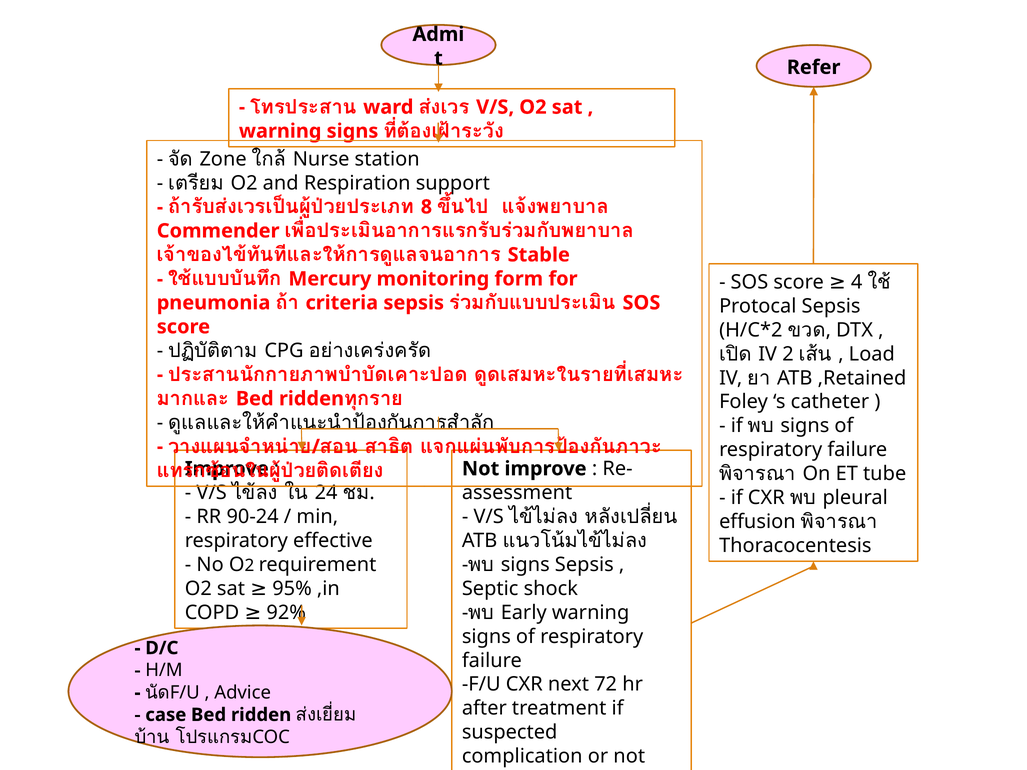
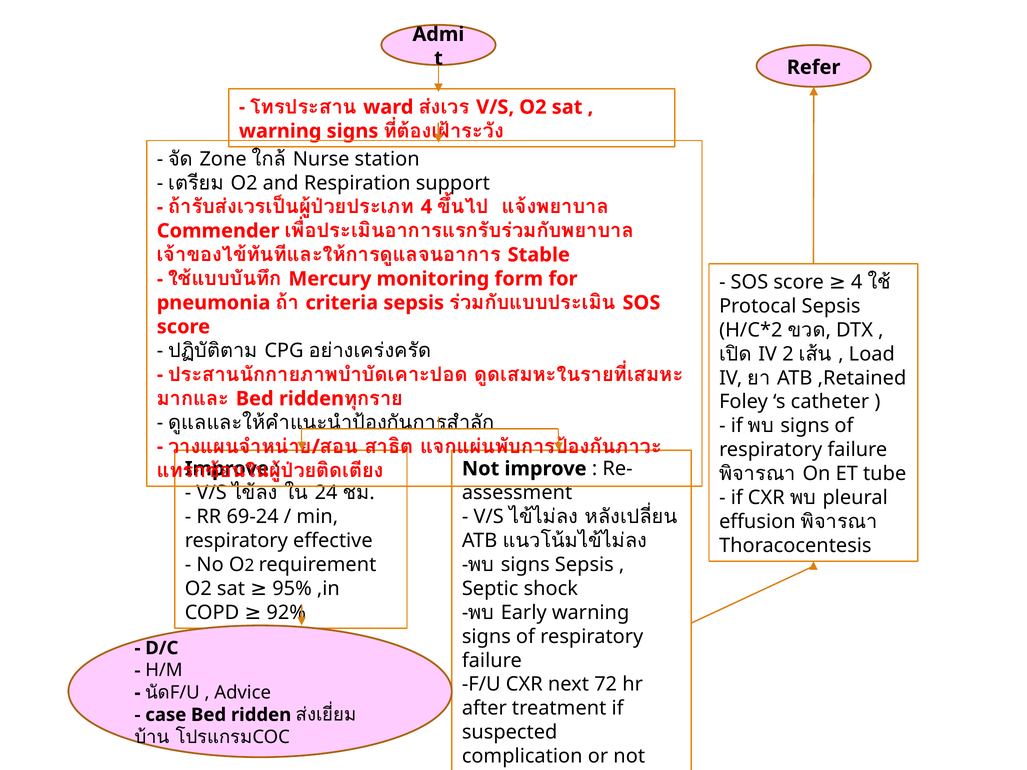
8 at (426, 207): 8 -> 4
90-24: 90-24 -> 69-24
